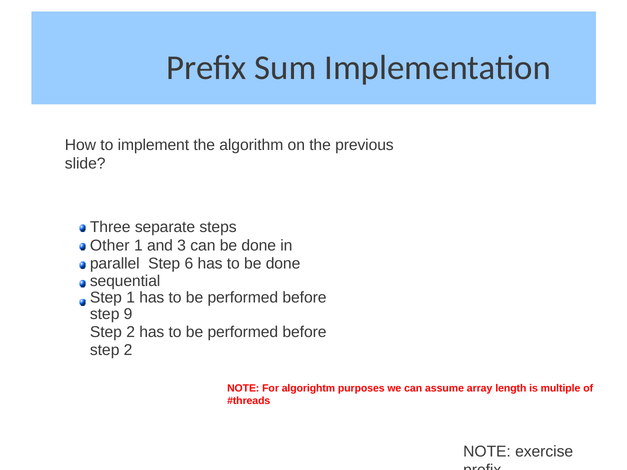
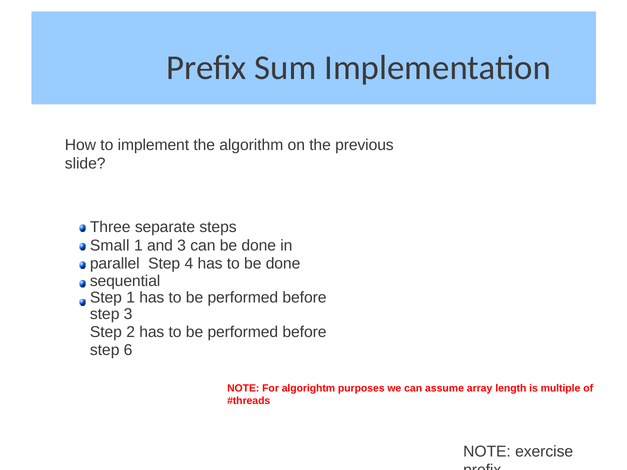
Other: Other -> Small
6: 6 -> 4
step 9: 9 -> 3
2 at (128, 350): 2 -> 6
